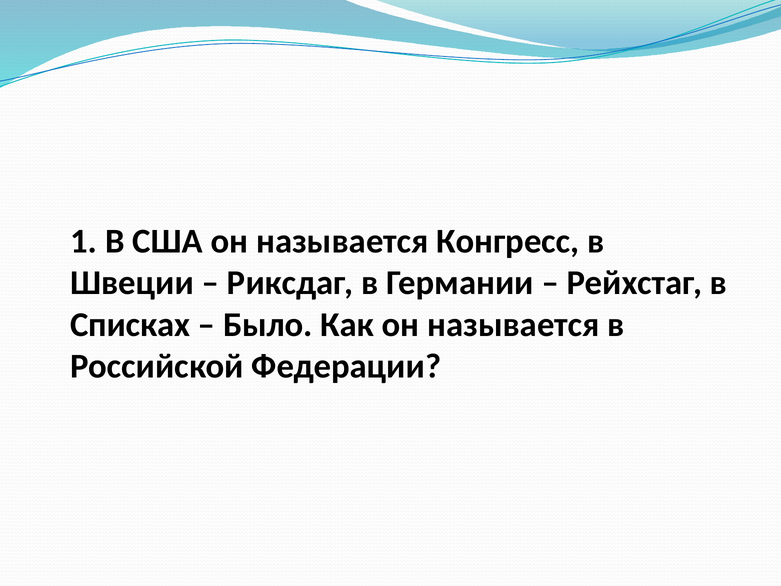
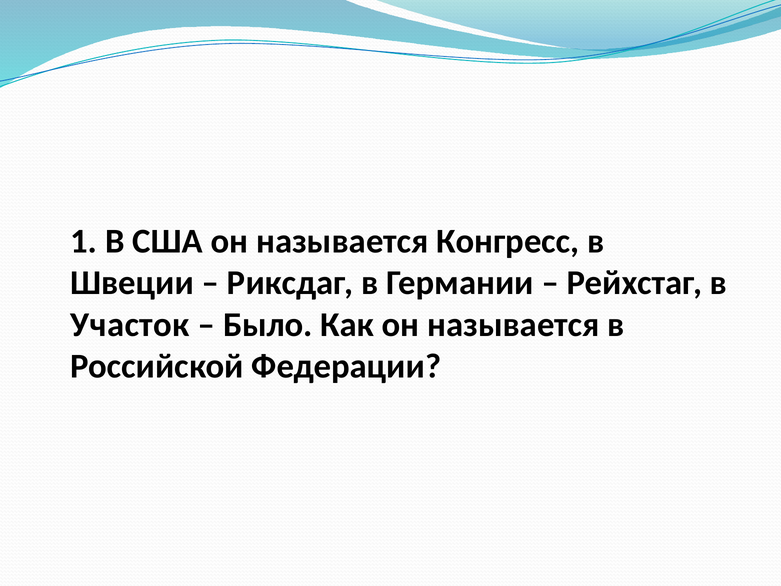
Списках: Списках -> Участок
